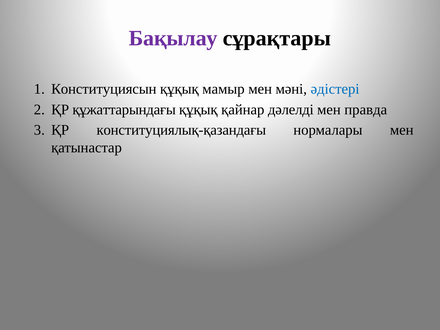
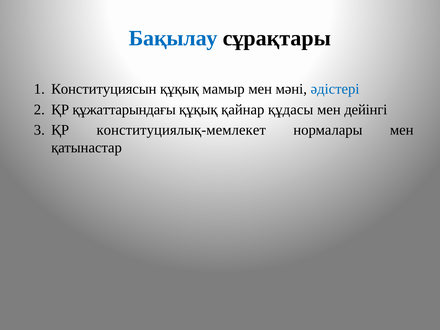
Бақылау colour: purple -> blue
дәлелді: дәлелді -> құдасы
правда: правда -> дейінгі
конституциялық-қазандағы: конституциялық-қазандағы -> конституциялық-мемлекет
